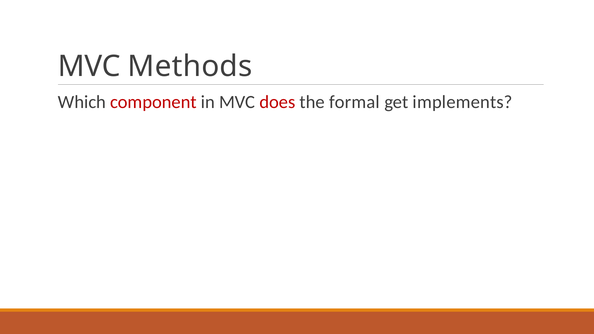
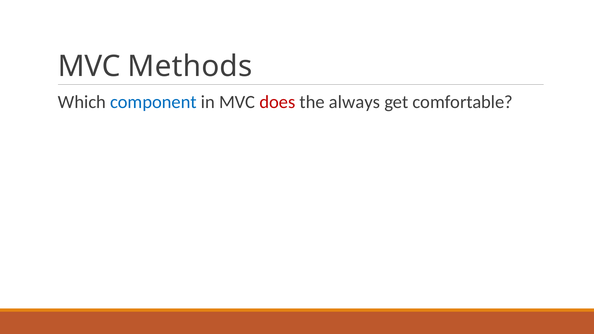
component colour: red -> blue
formal: formal -> always
implements: implements -> comfortable
